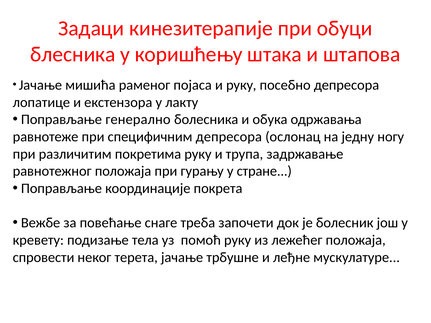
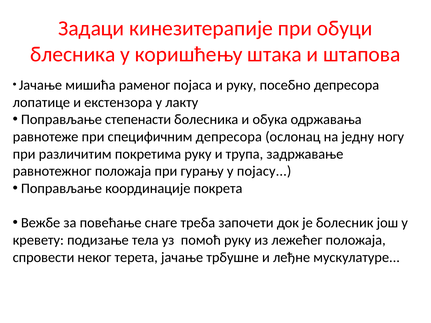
генерално: генерално -> степенасти
стране: стране -> појасу
